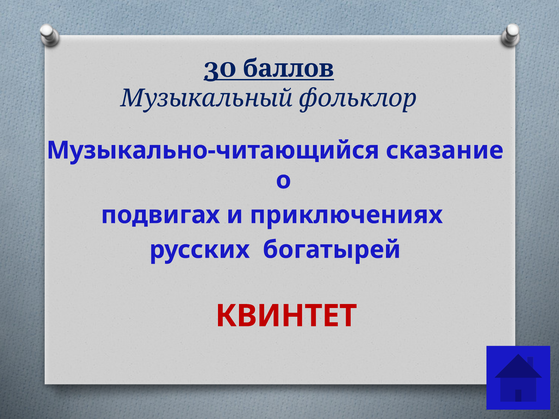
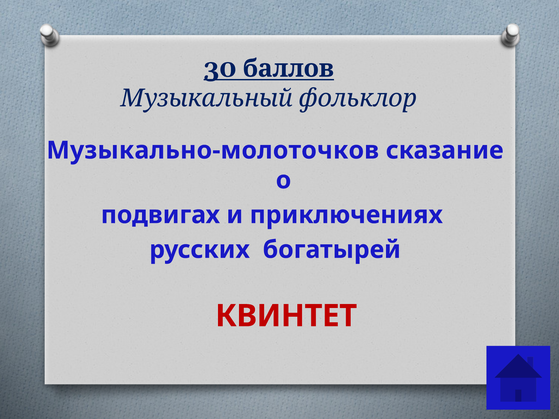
Музыкально-читающийся: Музыкально-читающийся -> Музыкально-молоточков
